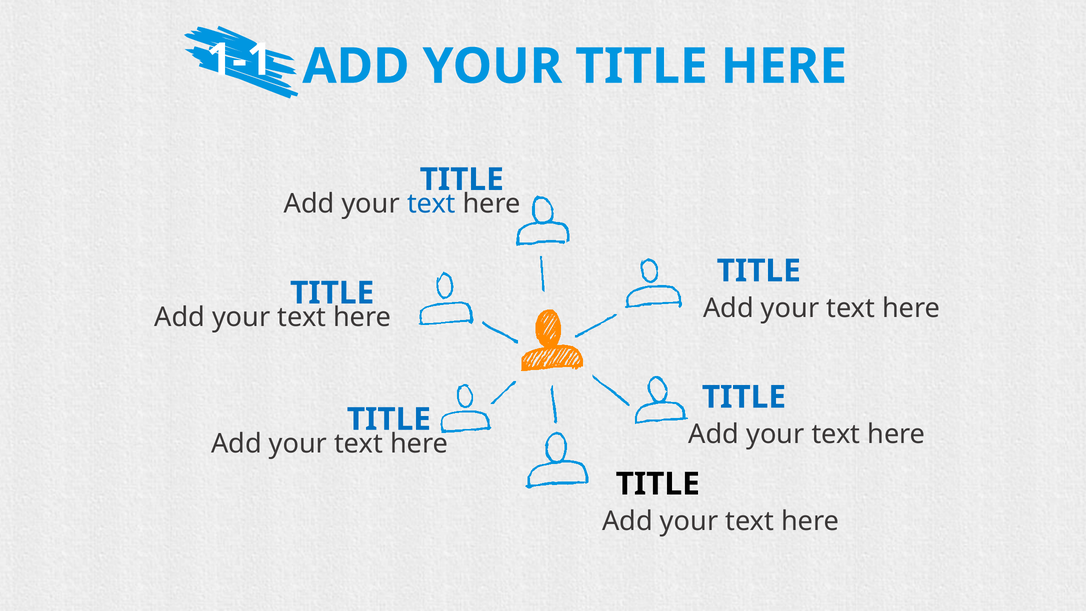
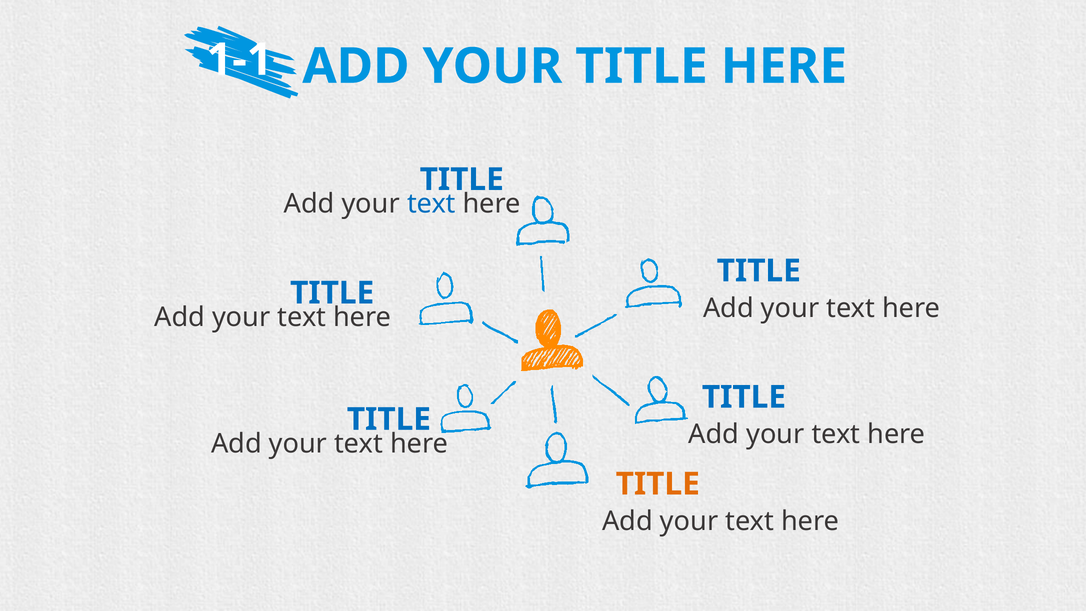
TITLE at (658, 484) colour: black -> orange
